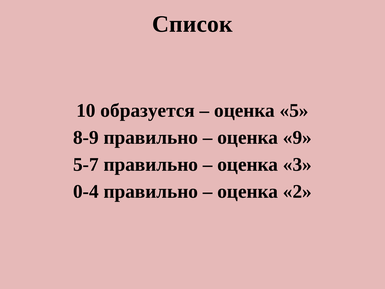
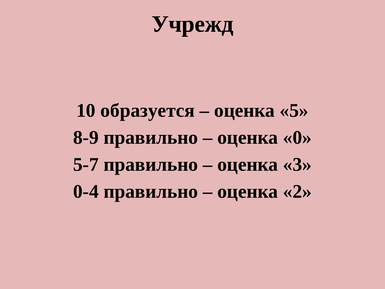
Список: Список -> Учрежд
9: 9 -> 0
